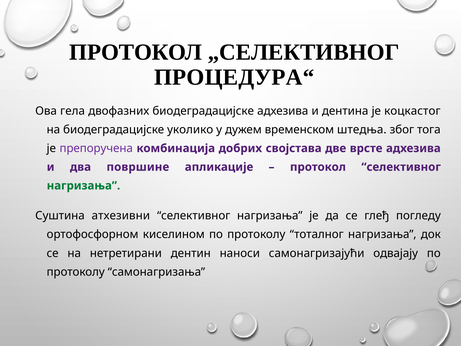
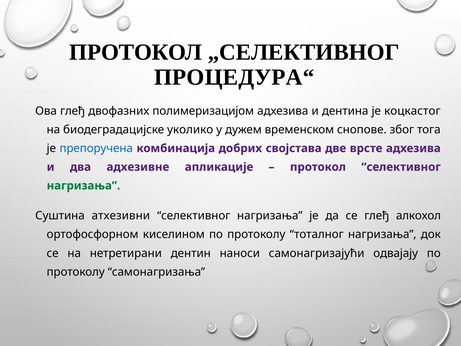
Ова гела: гела -> глеђ
двофазних биодеградацијске: биодеградацијске -> полимеризацијом
штедња: штедња -> снопове
препоручена colour: purple -> blue
површине: површине -> адхезивне
погледу: погледу -> алкохол
